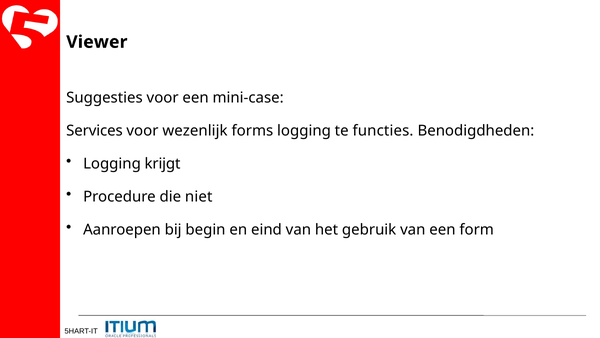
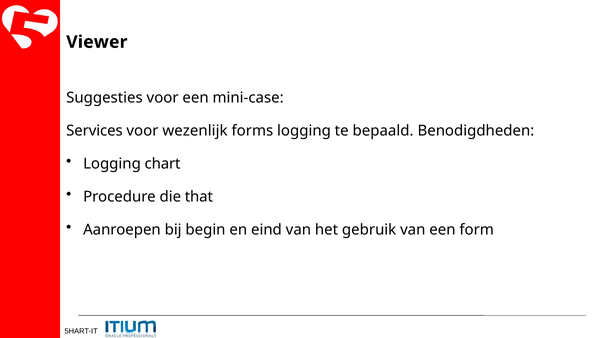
functies: functies -> bepaald
krijgt: krijgt -> chart
niet: niet -> that
